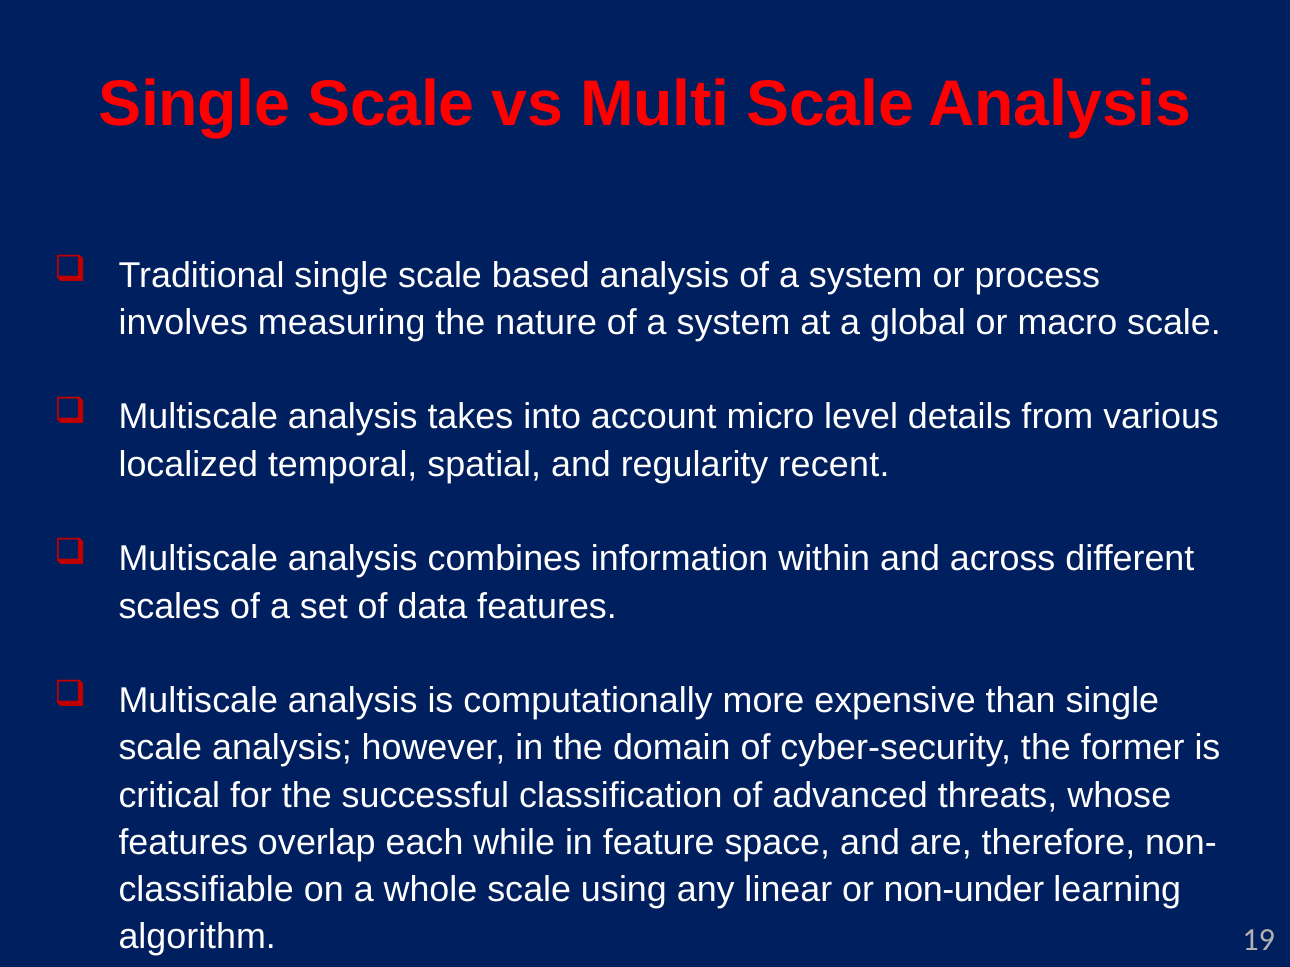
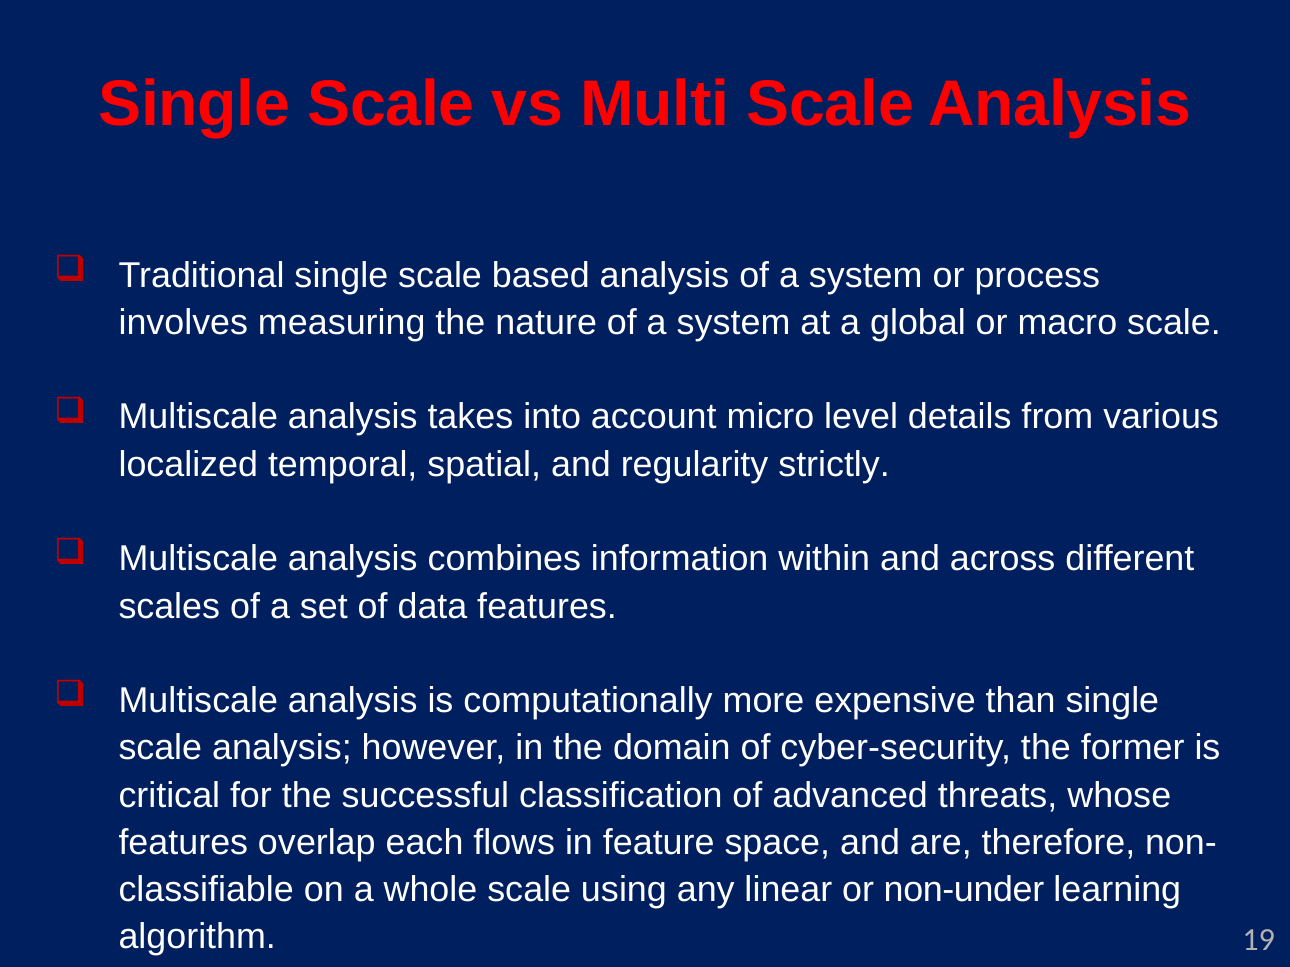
recent: recent -> strictly
while: while -> flows
